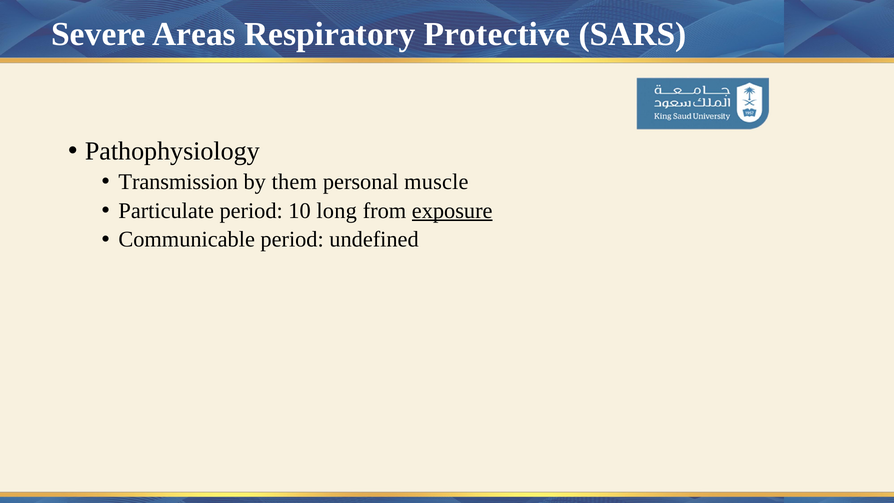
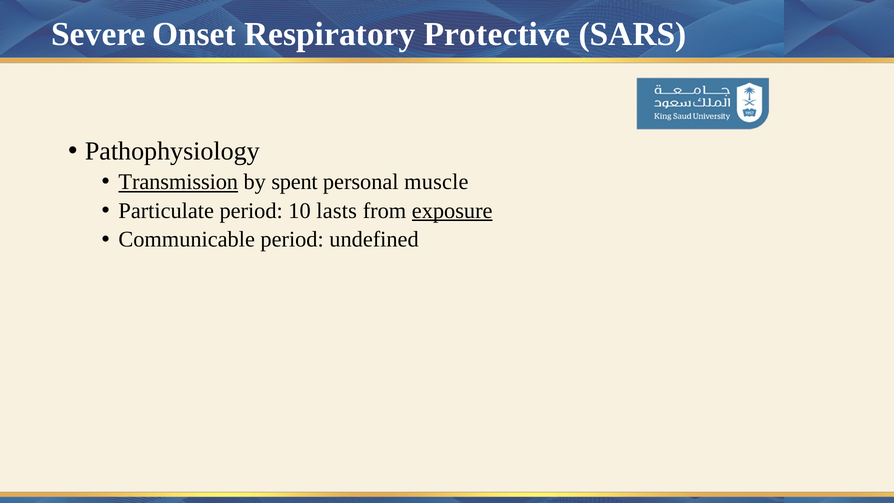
Areas: Areas -> Onset
Transmission underline: none -> present
them: them -> spent
long: long -> lasts
